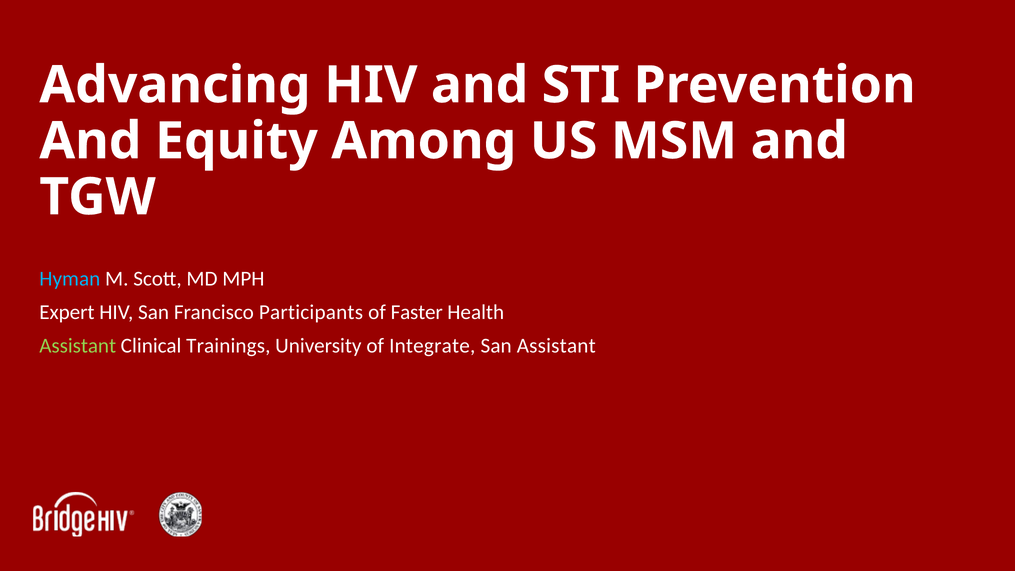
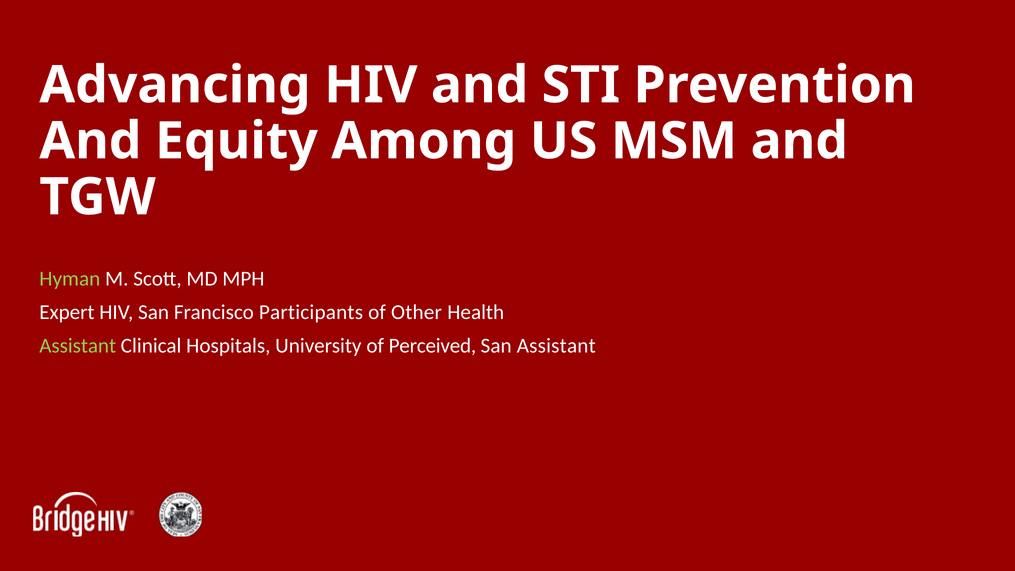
Hyman colour: light blue -> light green
Faster: Faster -> Other
Trainings: Trainings -> Hospitals
Integrate: Integrate -> Perceived
